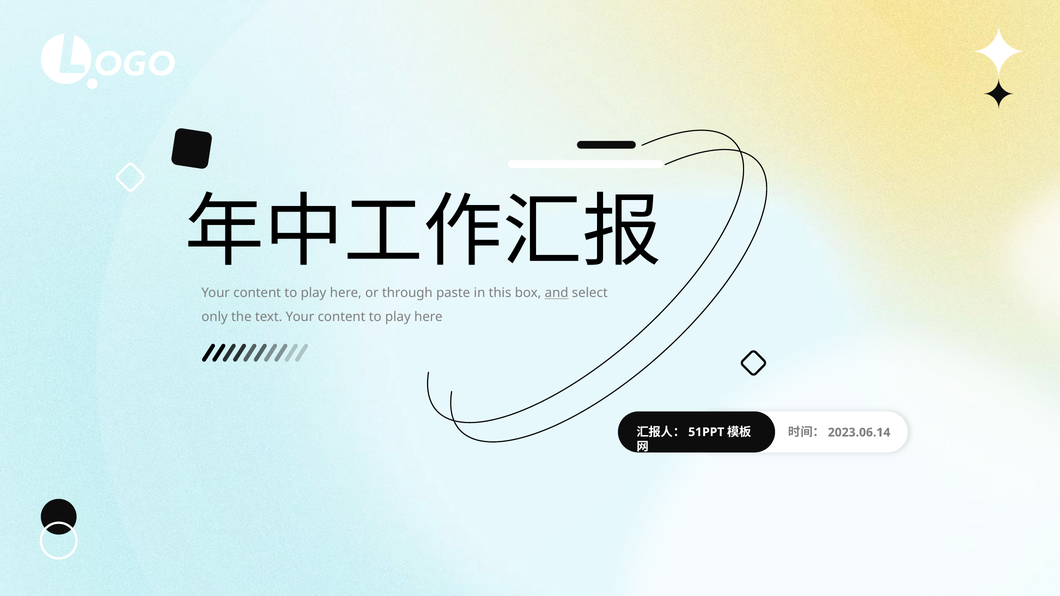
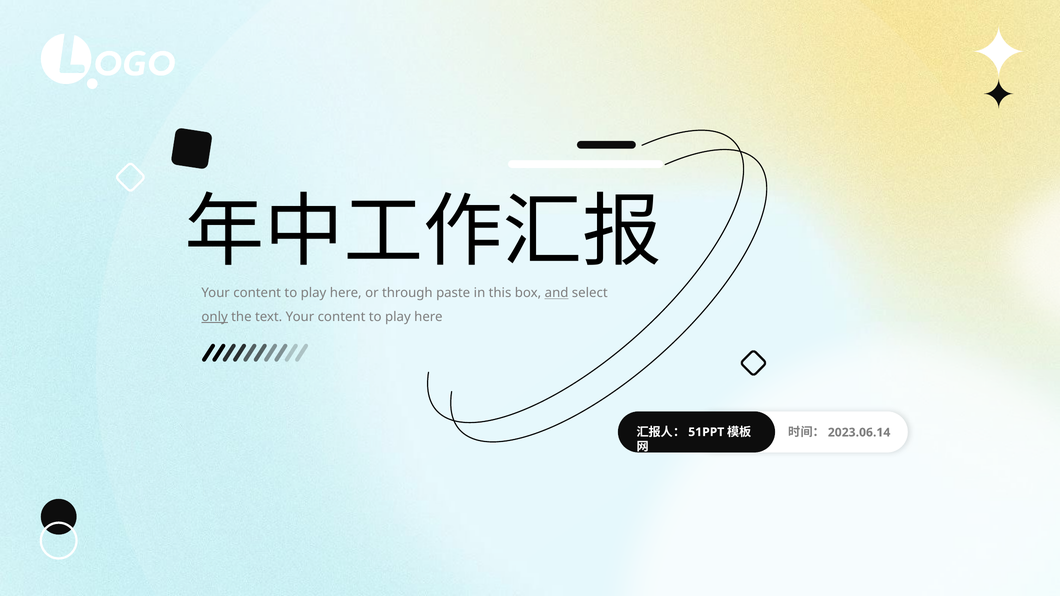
only underline: none -> present
